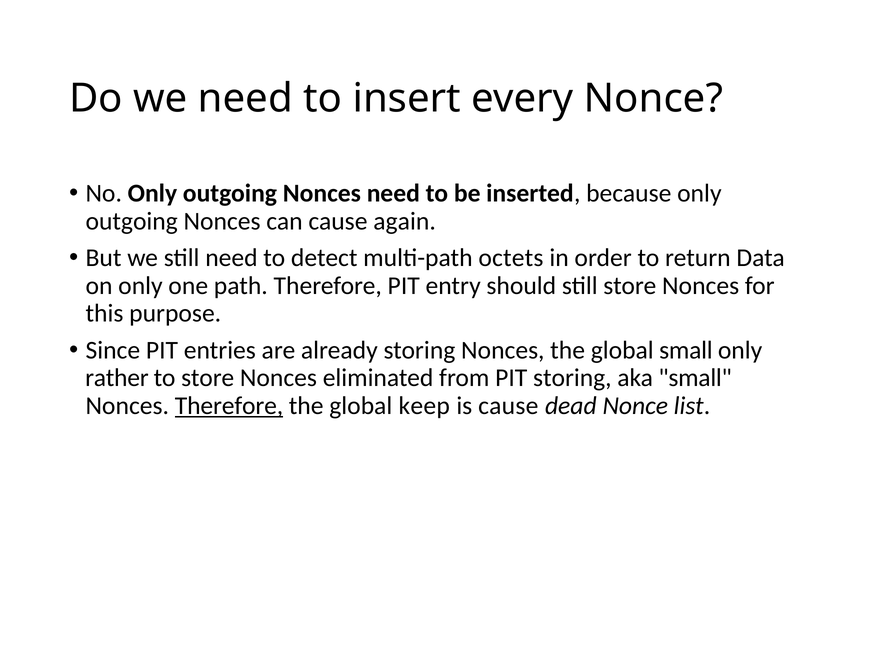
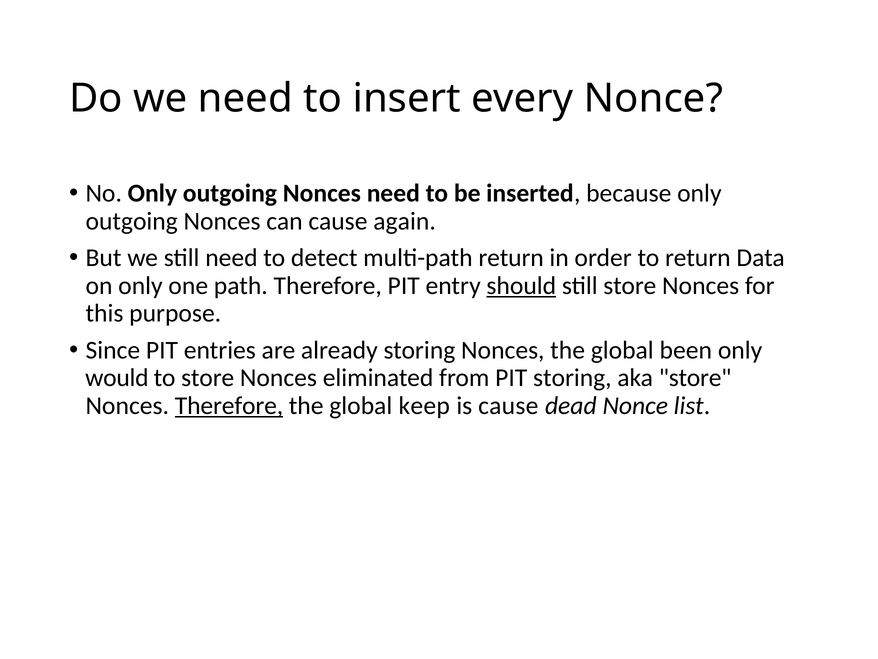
multi-path octets: octets -> return
should underline: none -> present
global small: small -> been
rather: rather -> would
aka small: small -> store
